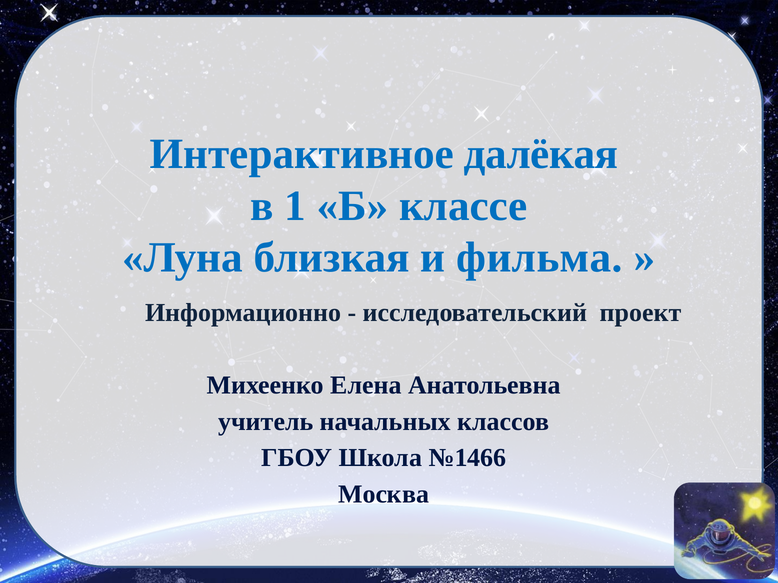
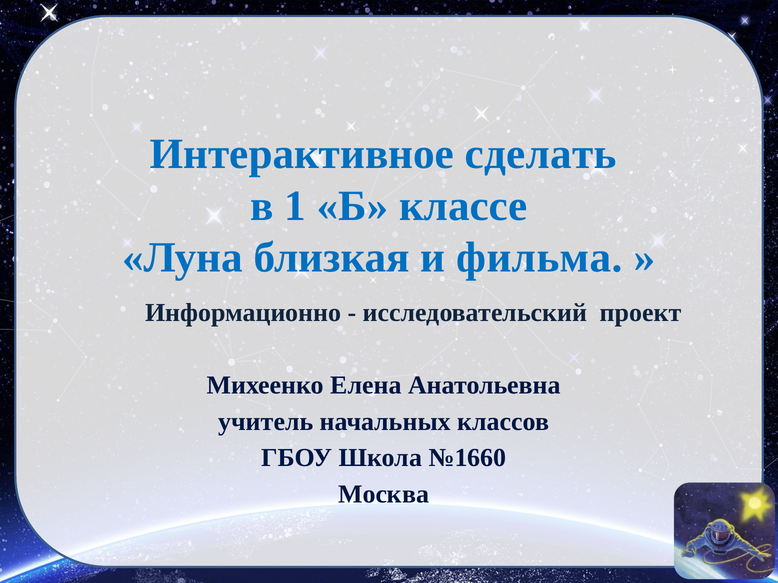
далёкая: далёкая -> сделать
№1466: №1466 -> №1660
